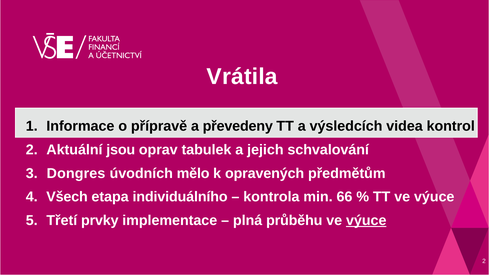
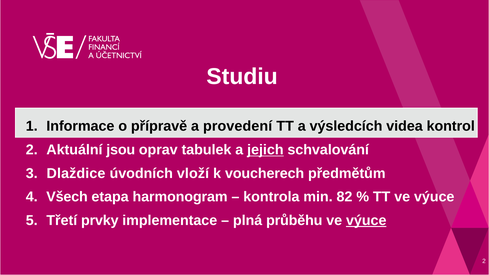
Vrátila: Vrátila -> Studiu
převedeny: převedeny -> provedení
jejich underline: none -> present
Dongres: Dongres -> Dlaždice
mělo: mělo -> vloží
opravených: opravených -> voucherech
individuálního: individuálního -> harmonogram
66: 66 -> 82
